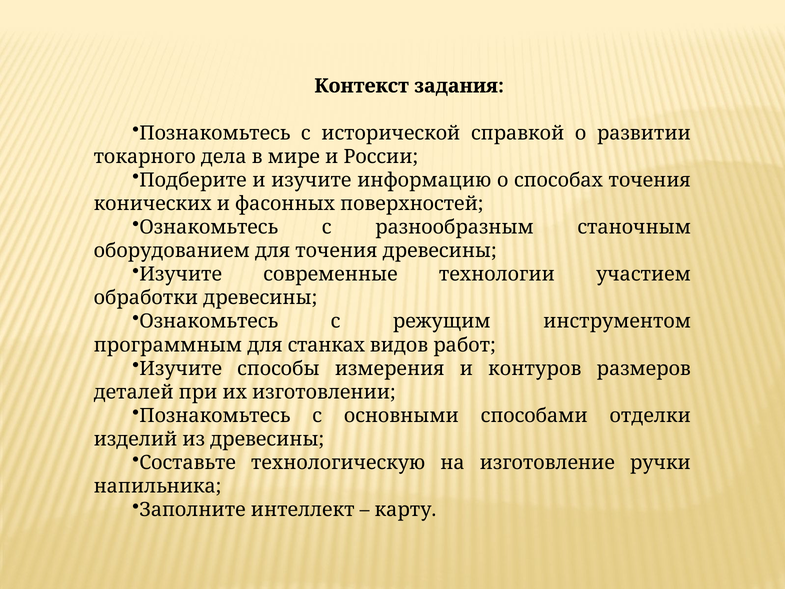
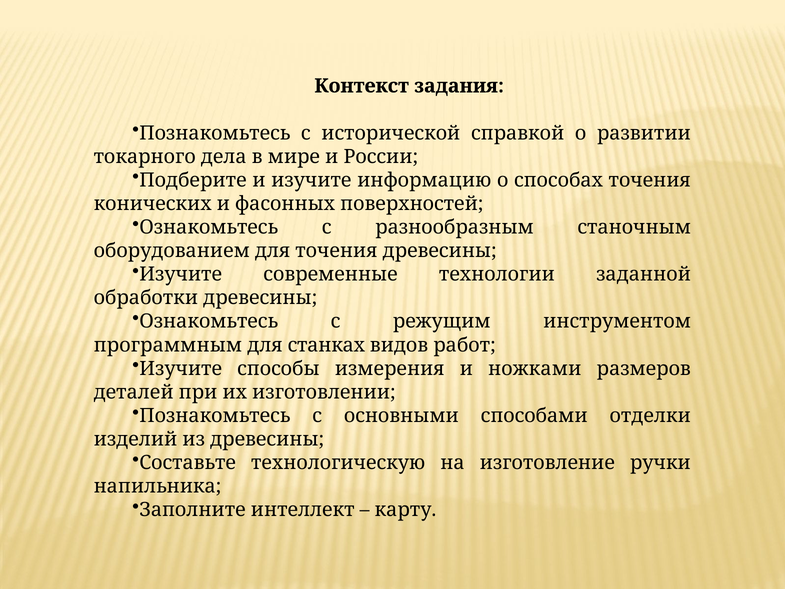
участием: участием -> заданной
контуров: контуров -> ножками
